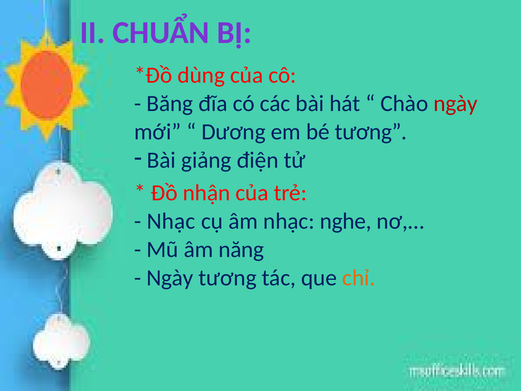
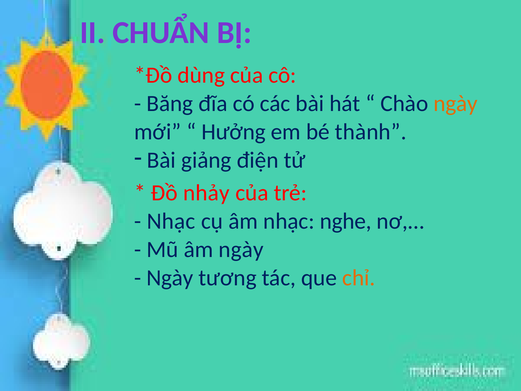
ngày at (455, 103) colour: red -> orange
Dương: Dương -> Hưởng
bé tương: tương -> thành
nhận: nhận -> nhảy
âm năng: năng -> ngày
